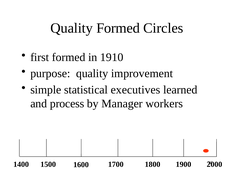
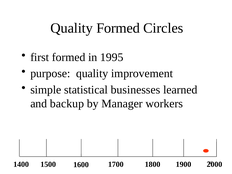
1910: 1910 -> 1995
executives: executives -> businesses
process: process -> backup
